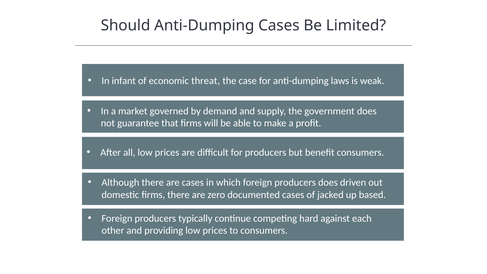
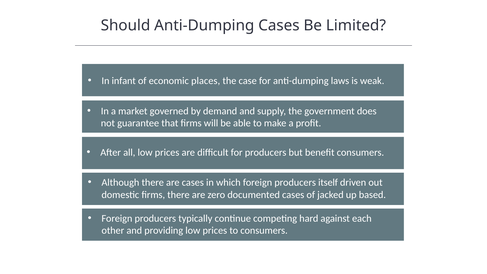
threat: threat -> places
producers does: does -> itself
